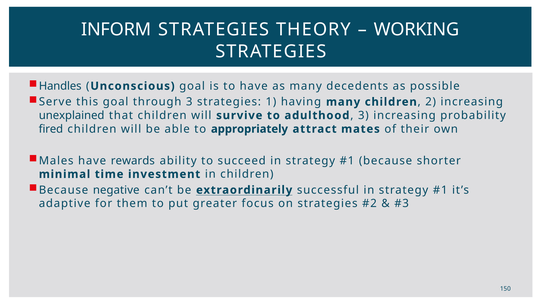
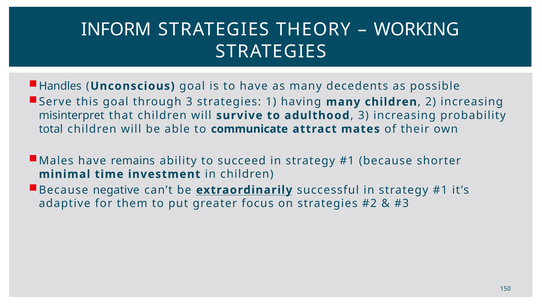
unexplained: unexplained -> misinterpret
fired: fired -> total
appropriately: appropriately -> communicate
rewards: rewards -> remains
